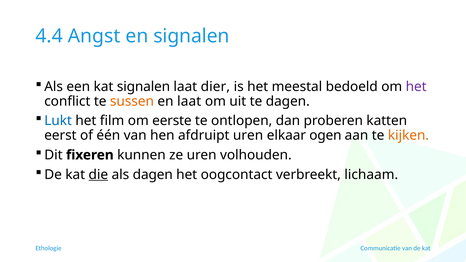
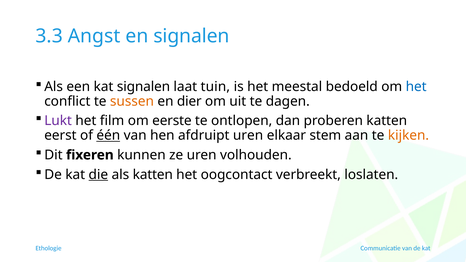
4.4: 4.4 -> 3.3
dier: dier -> tuin
het at (416, 87) colour: purple -> blue
en laat: laat -> dier
Lukt colour: blue -> purple
één underline: none -> present
ogen: ogen -> stem
als dagen: dagen -> katten
lichaam: lichaam -> loslaten
